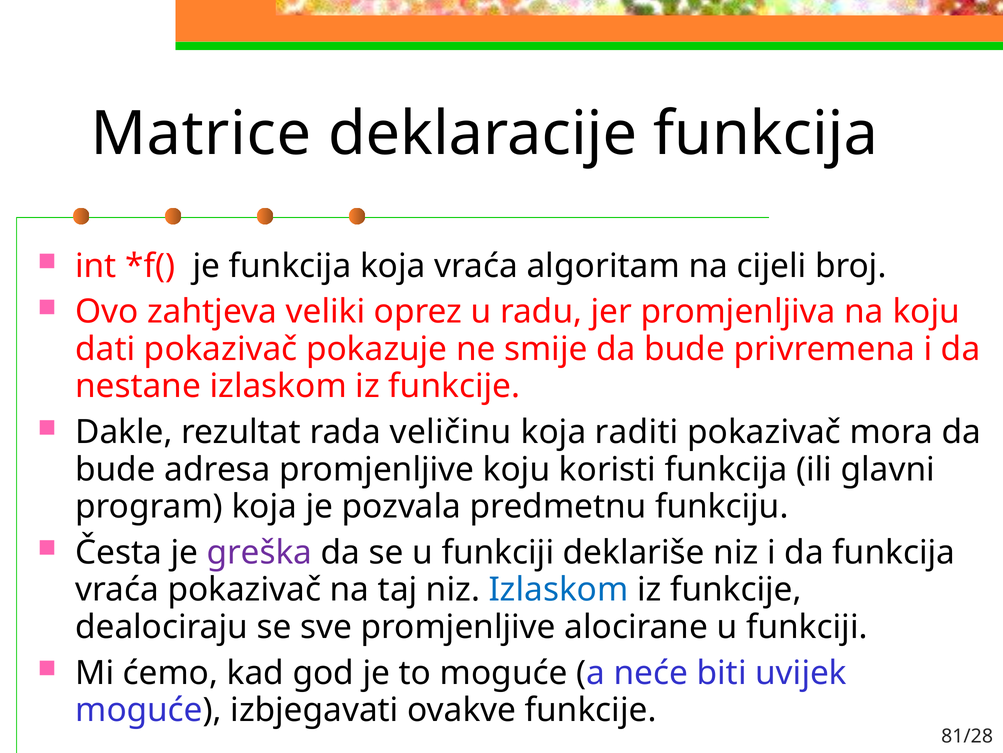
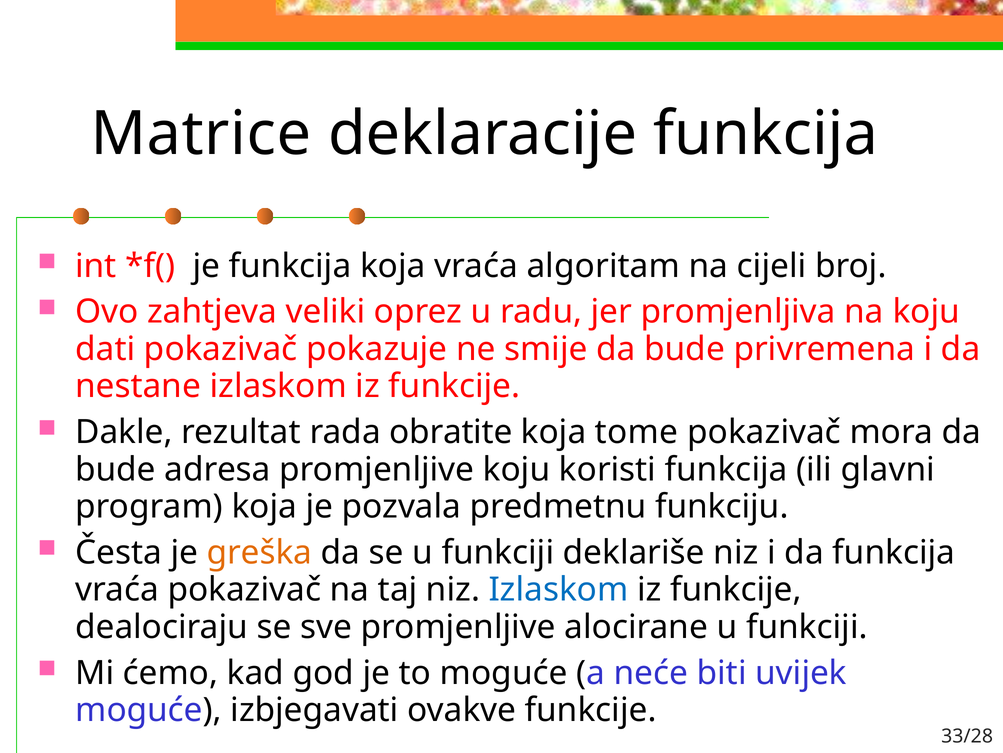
veličinu: veličinu -> obratite
raditi: raditi -> tome
greška colour: purple -> orange
81/28: 81/28 -> 33/28
